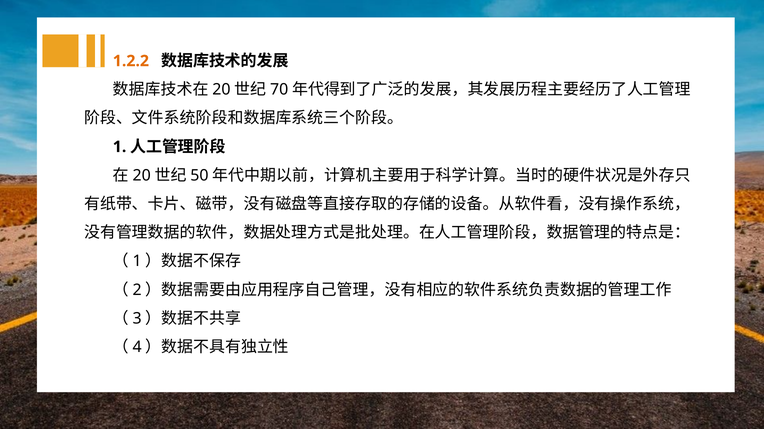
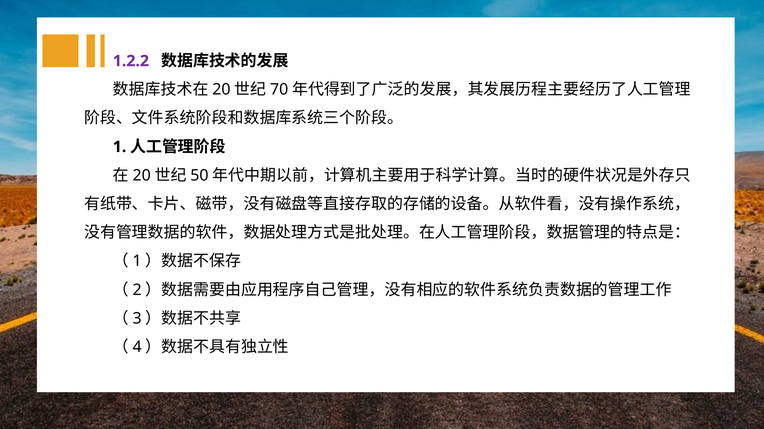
1.2.2 colour: orange -> purple
